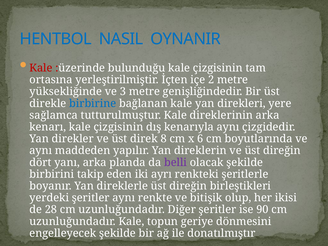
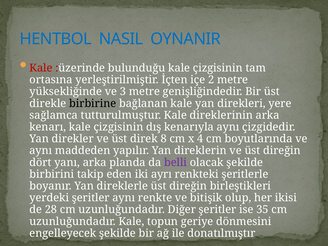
birbirine colour: blue -> black
6: 6 -> 4
90: 90 -> 35
